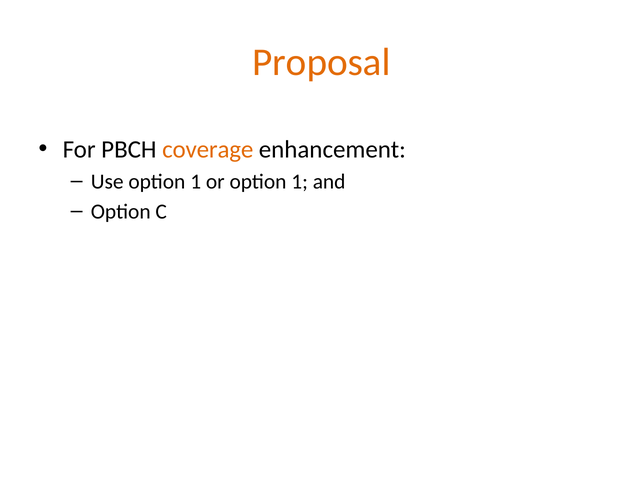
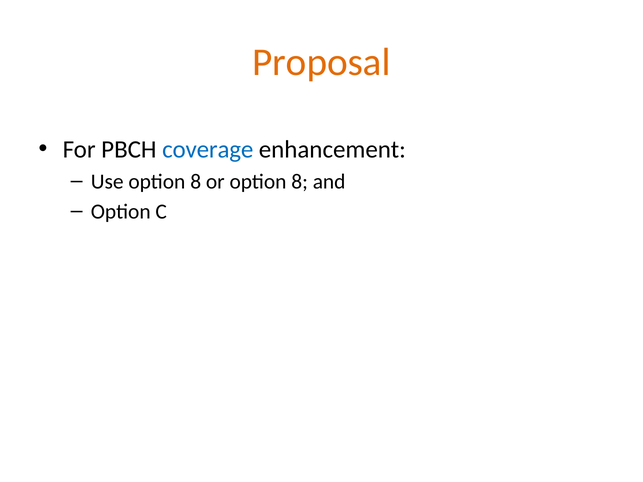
coverage colour: orange -> blue
Use option 1: 1 -> 8
or option 1: 1 -> 8
